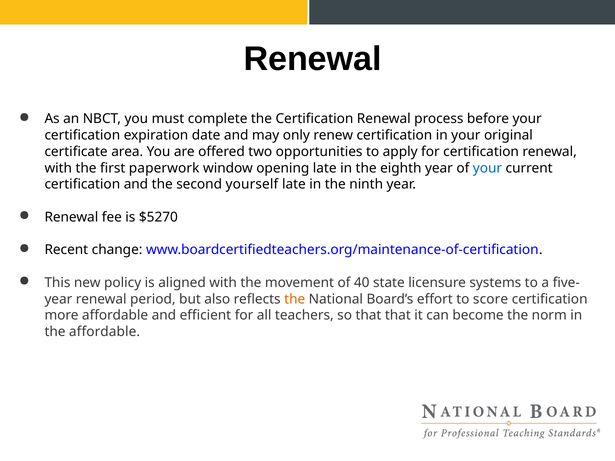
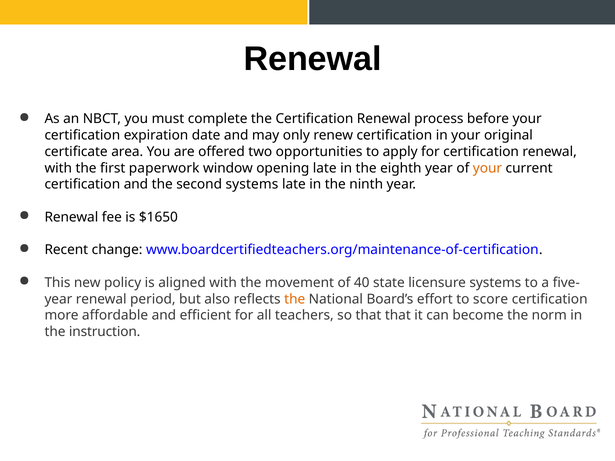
your at (487, 168) colour: blue -> orange
second yourself: yourself -> systems
$5270: $5270 -> $1650
the affordable: affordable -> instruction
